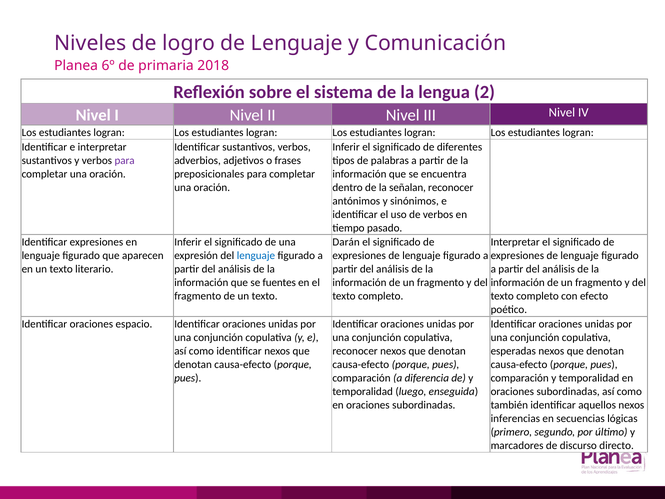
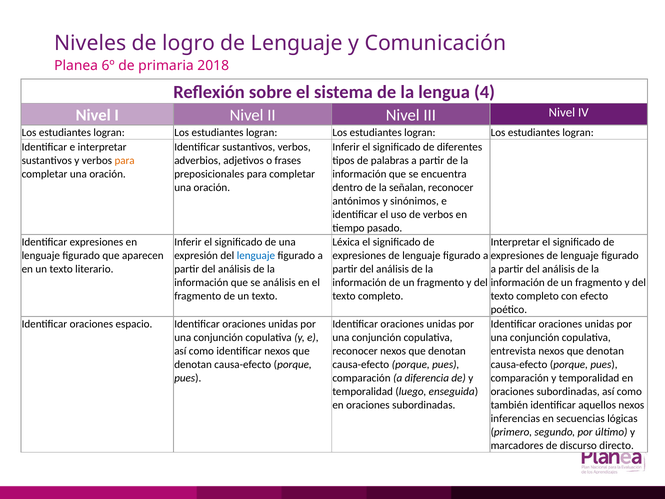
2: 2 -> 4
para at (125, 160) colour: purple -> orange
Darán: Darán -> Léxica
se fuentes: fuentes -> análisis
esperadas: esperadas -> entrevista
